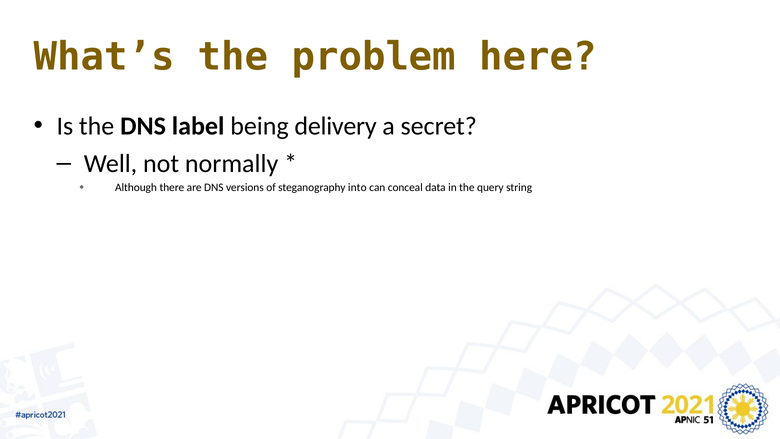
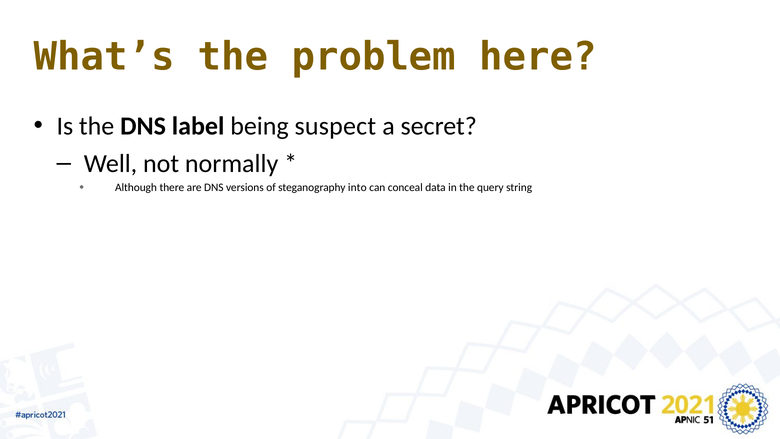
delivery: delivery -> suspect
